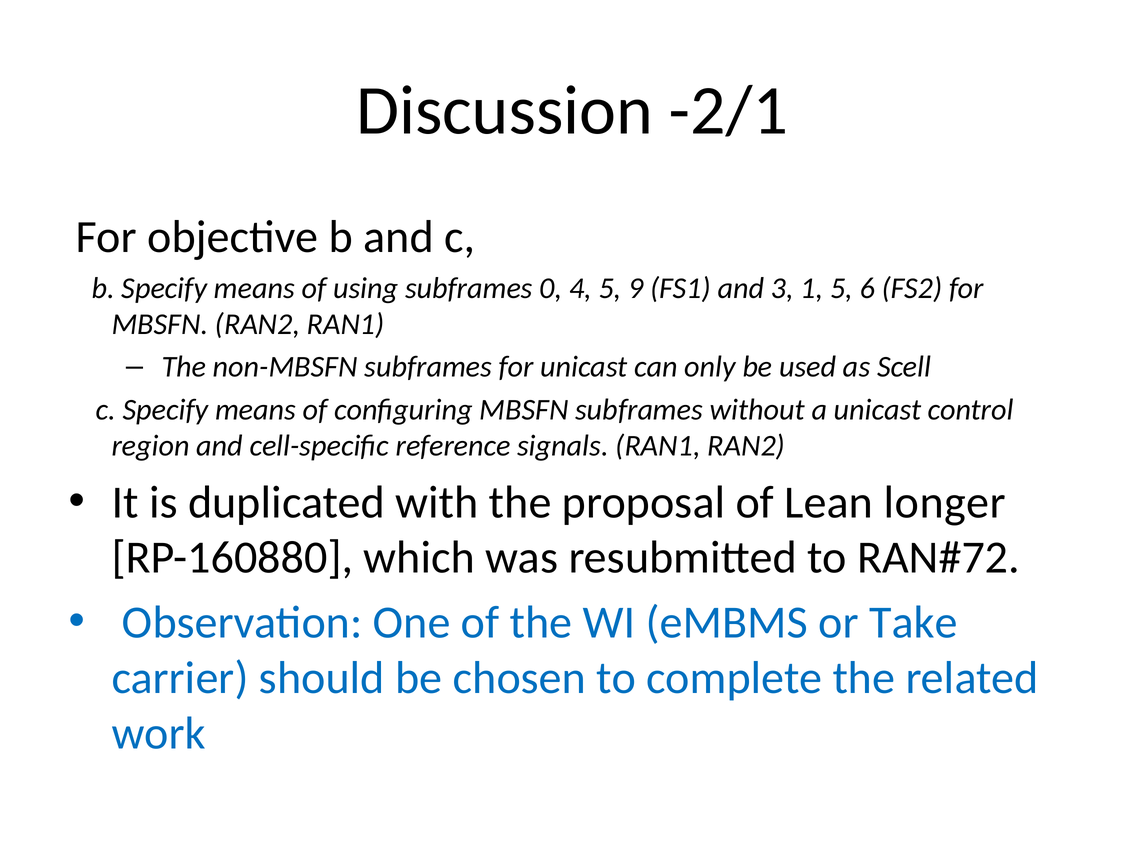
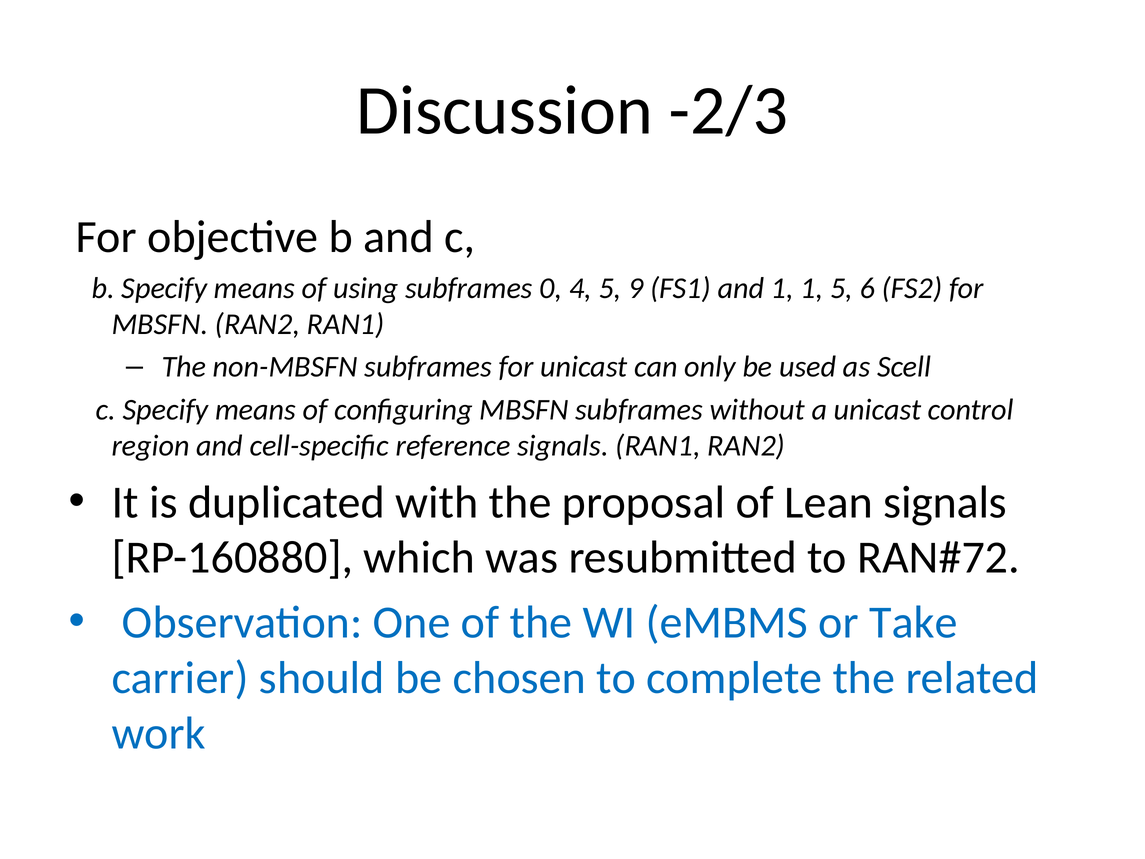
-2/1: -2/1 -> -2/3
and 3: 3 -> 1
Lean longer: longer -> signals
